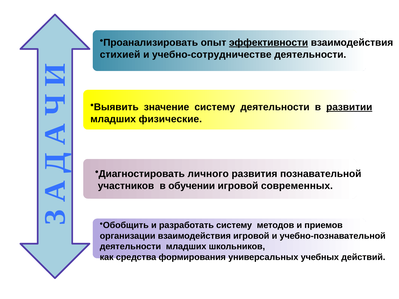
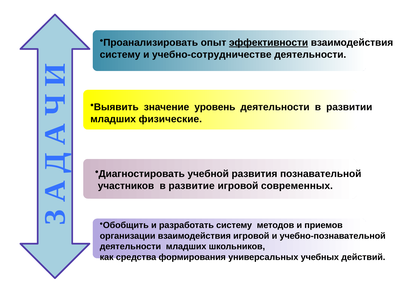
стихией at (120, 55): стихией -> систему
значение систему: систему -> уровень
развитии underline: present -> none
личного: личного -> учебной
обучении: обучении -> развитие
